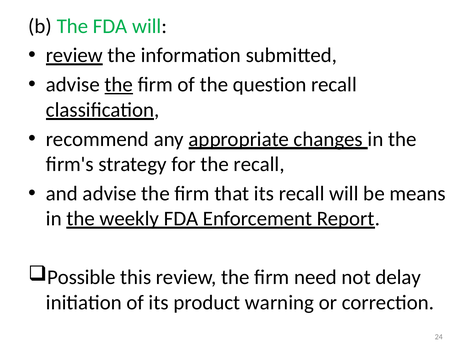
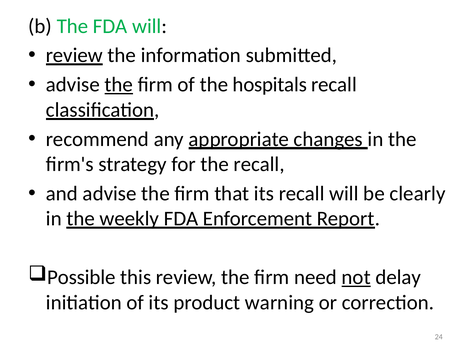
question: question -> hospitals
means: means -> clearly
not underline: none -> present
